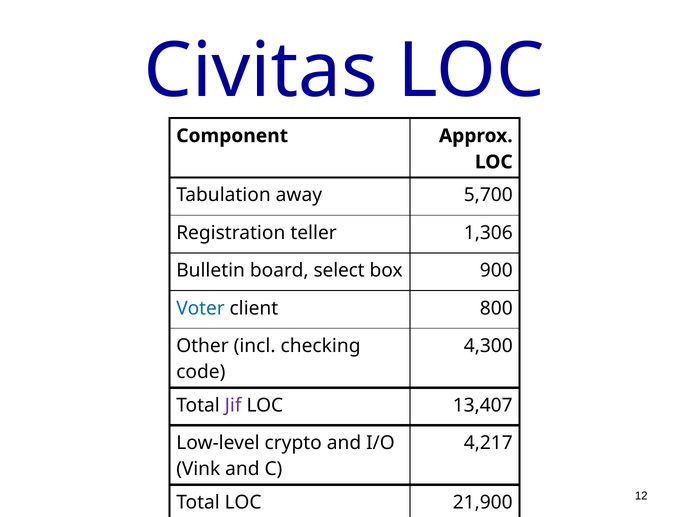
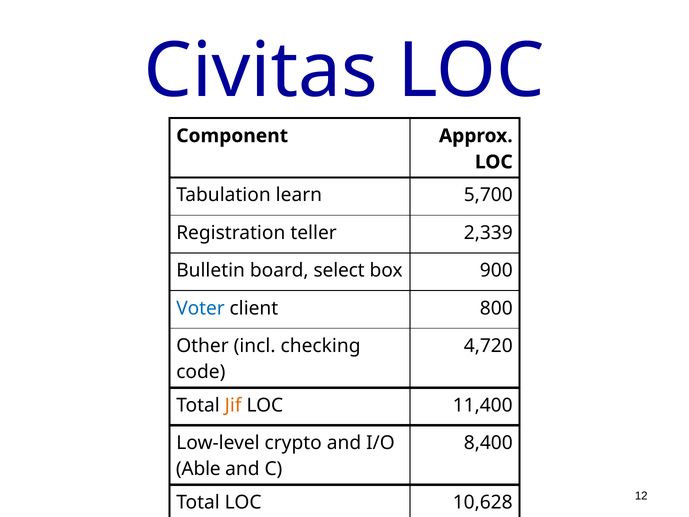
away: away -> learn
1,306: 1,306 -> 2,339
4,300: 4,300 -> 4,720
Jif colour: purple -> orange
13,407: 13,407 -> 11,400
4,217: 4,217 -> 8,400
Vink: Vink -> Able
21,900: 21,900 -> 10,628
